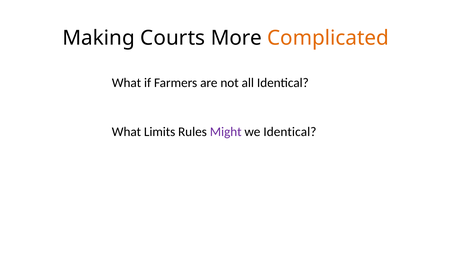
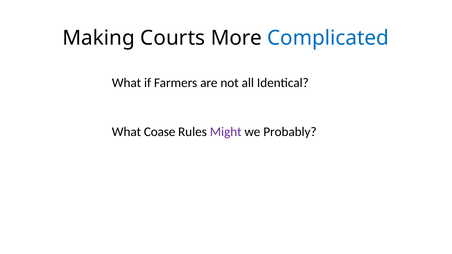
Complicated colour: orange -> blue
Limits: Limits -> Coase
we Identical: Identical -> Probably
